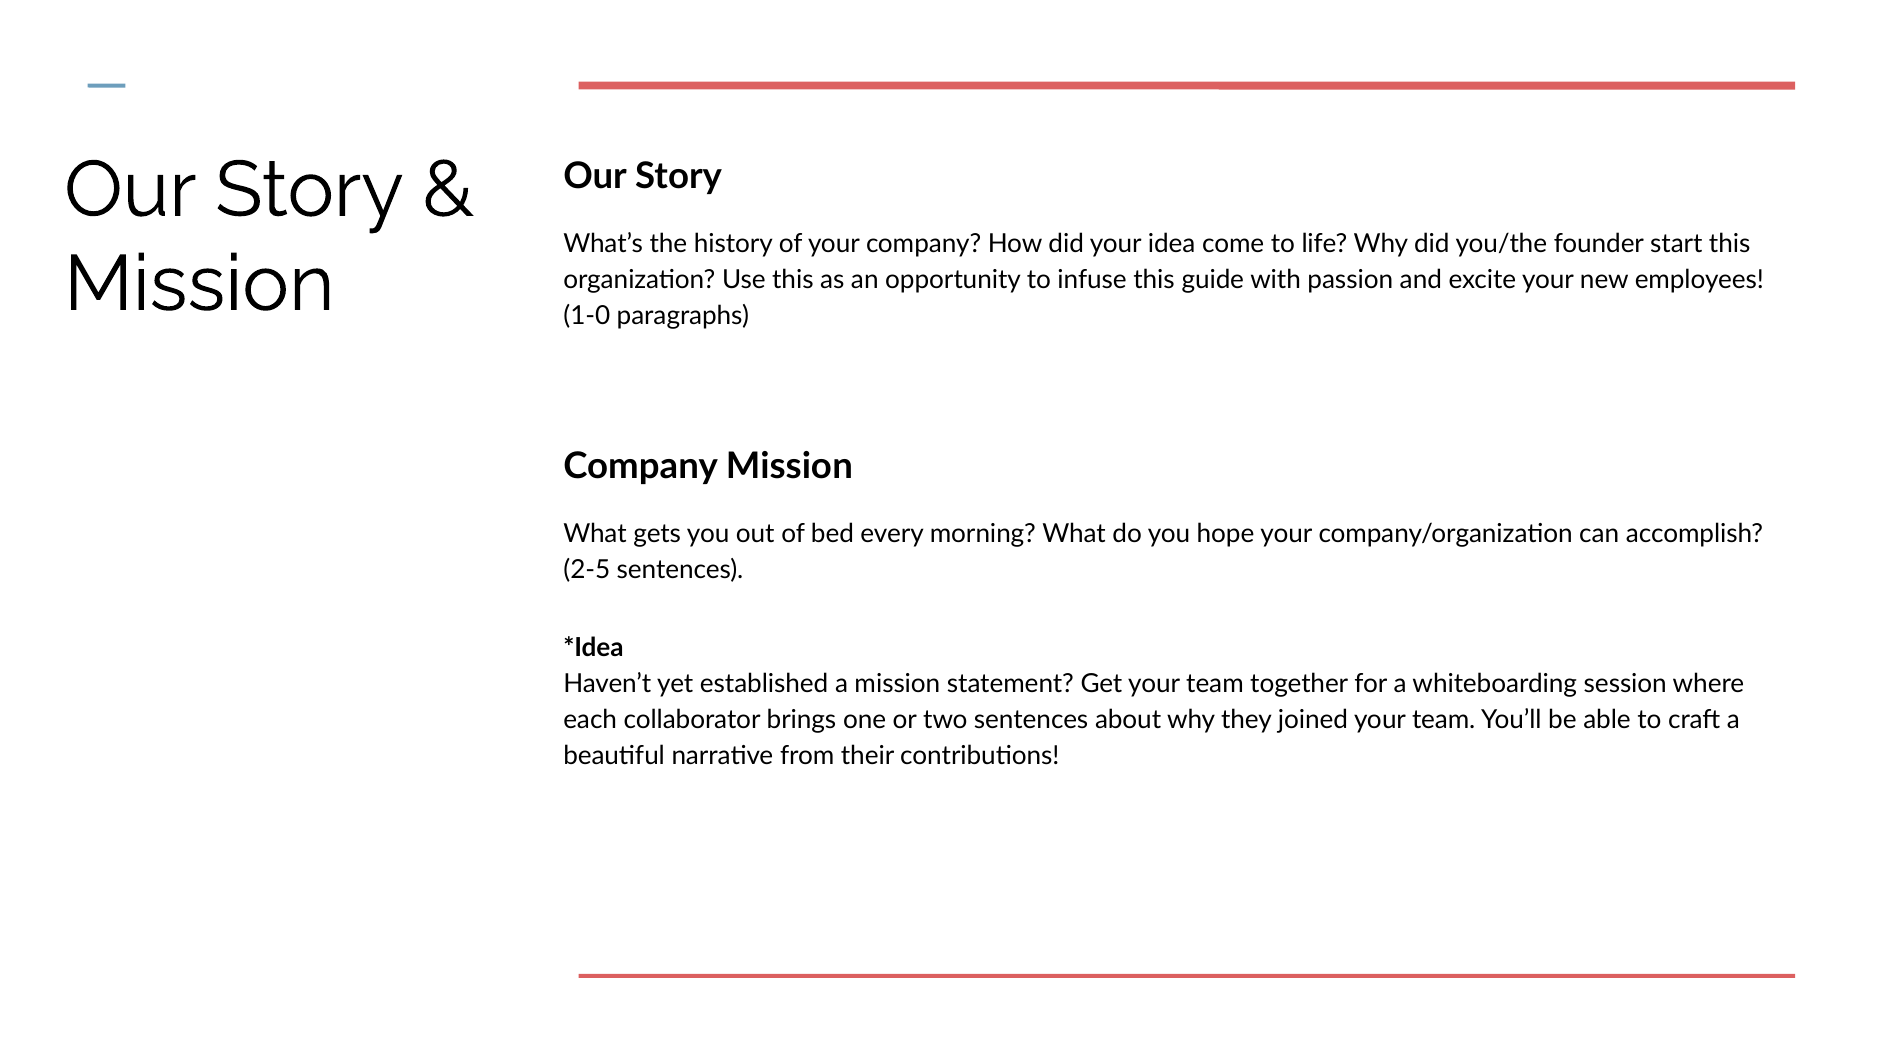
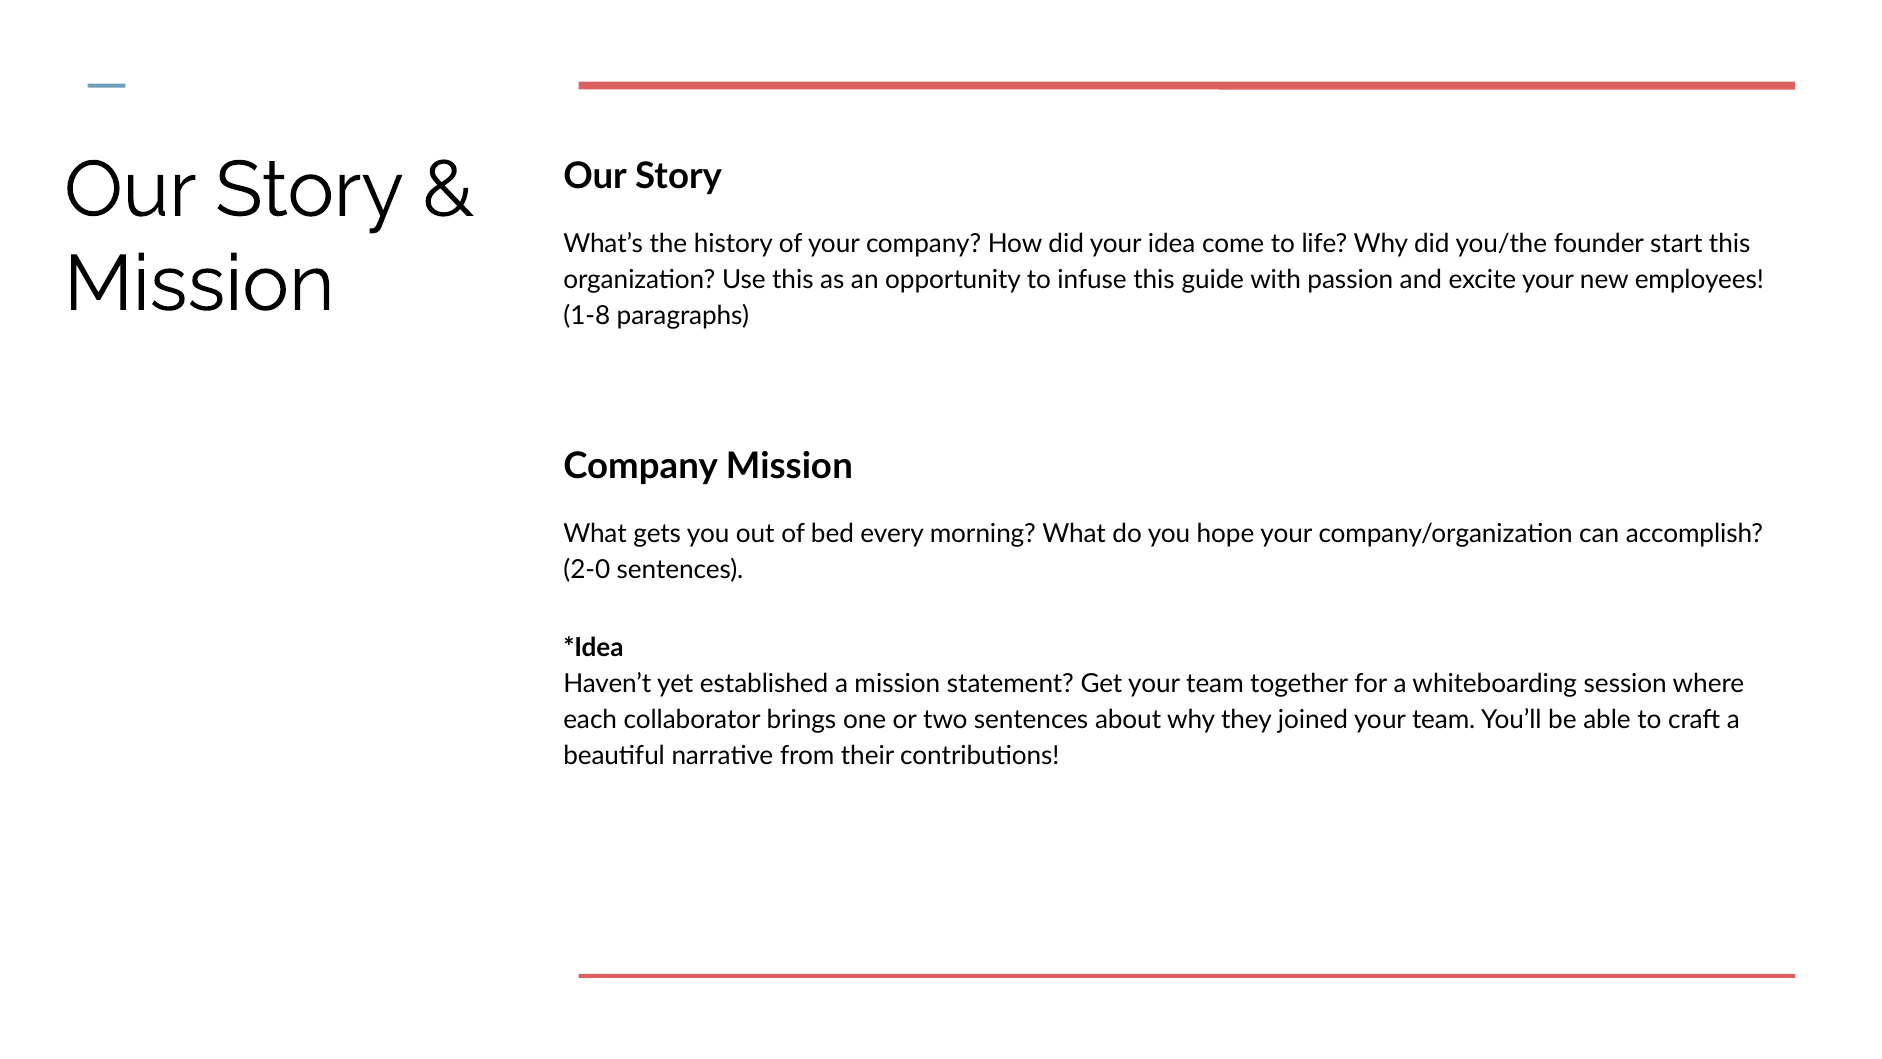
1-0: 1-0 -> 1-8
2-5: 2-5 -> 2-0
